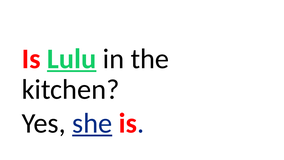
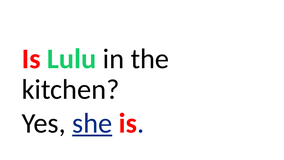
Lulu underline: present -> none
